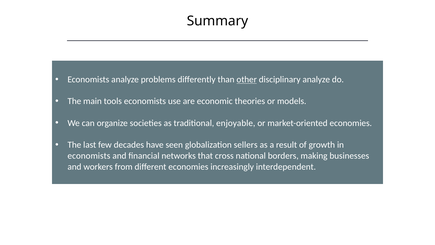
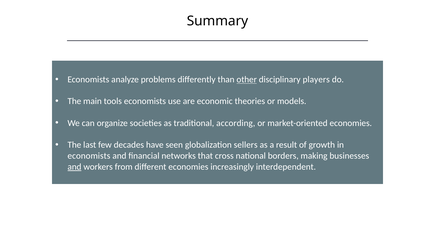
disciplinary analyze: analyze -> players
enjoyable: enjoyable -> according
and at (74, 166) underline: none -> present
